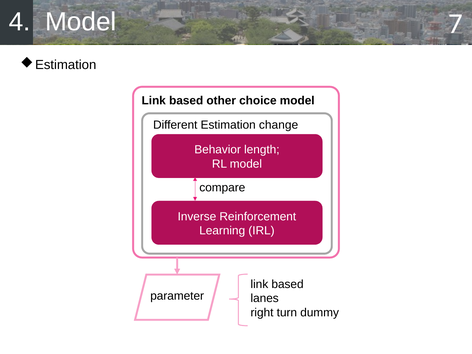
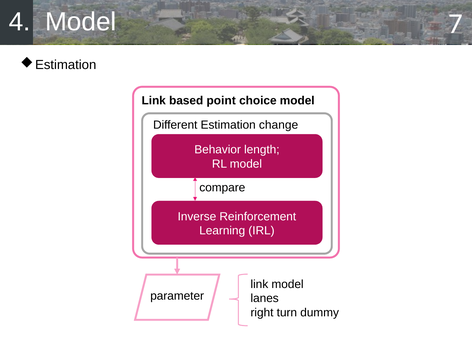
other: other -> point
based at (288, 284): based -> model
